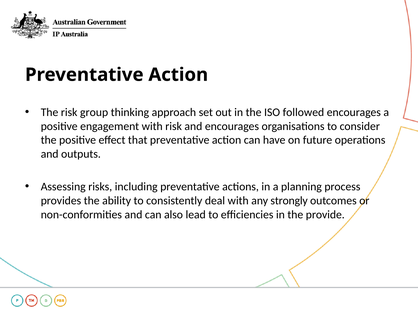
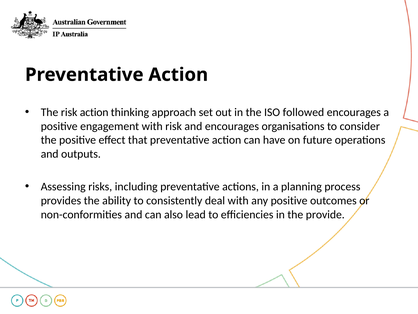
risk group: group -> action
any strongly: strongly -> positive
